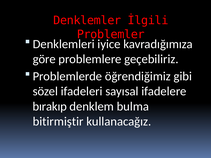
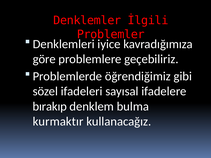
bitirmiştir: bitirmiştir -> kurmaktır
